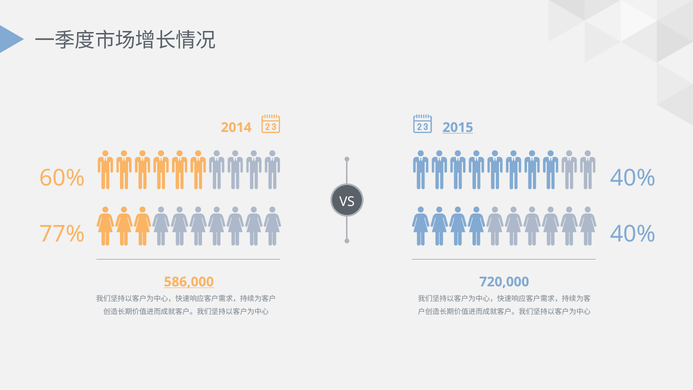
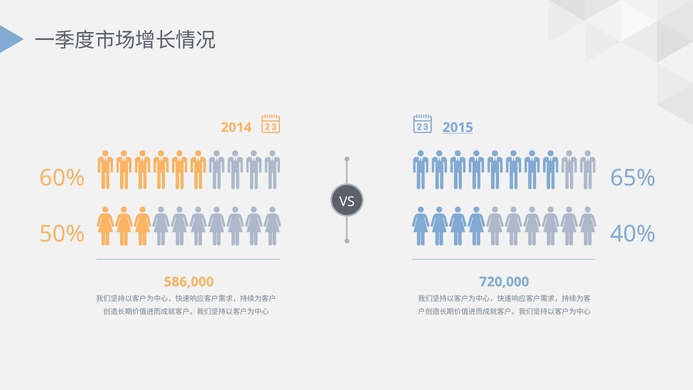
40% at (633, 178): 40% -> 65%
77%: 77% -> 50%
586,000 underline: present -> none
